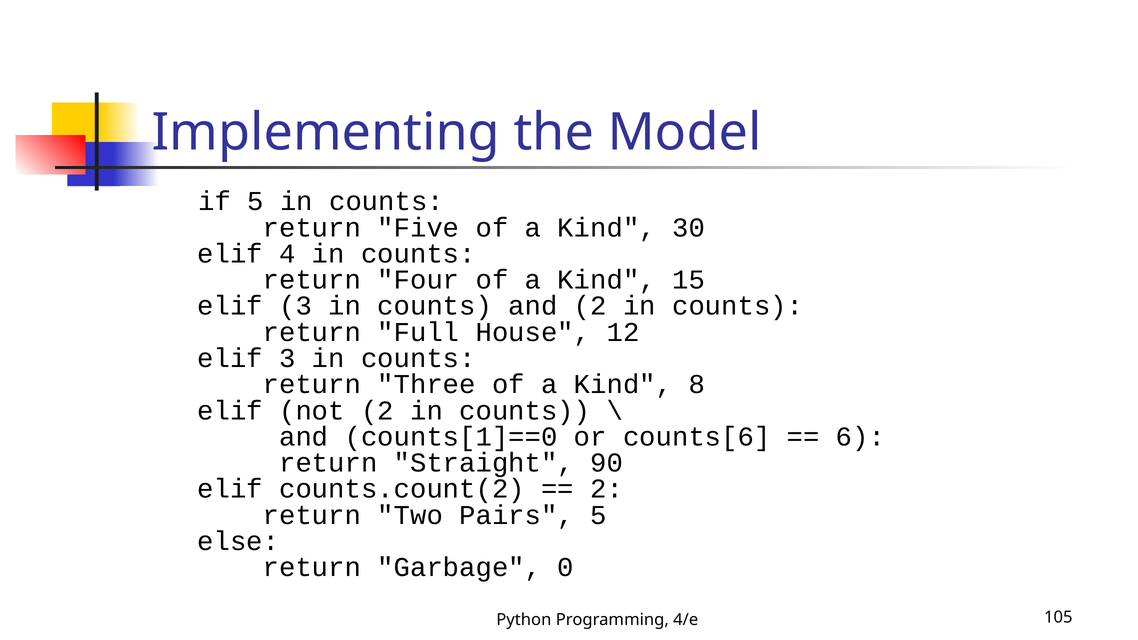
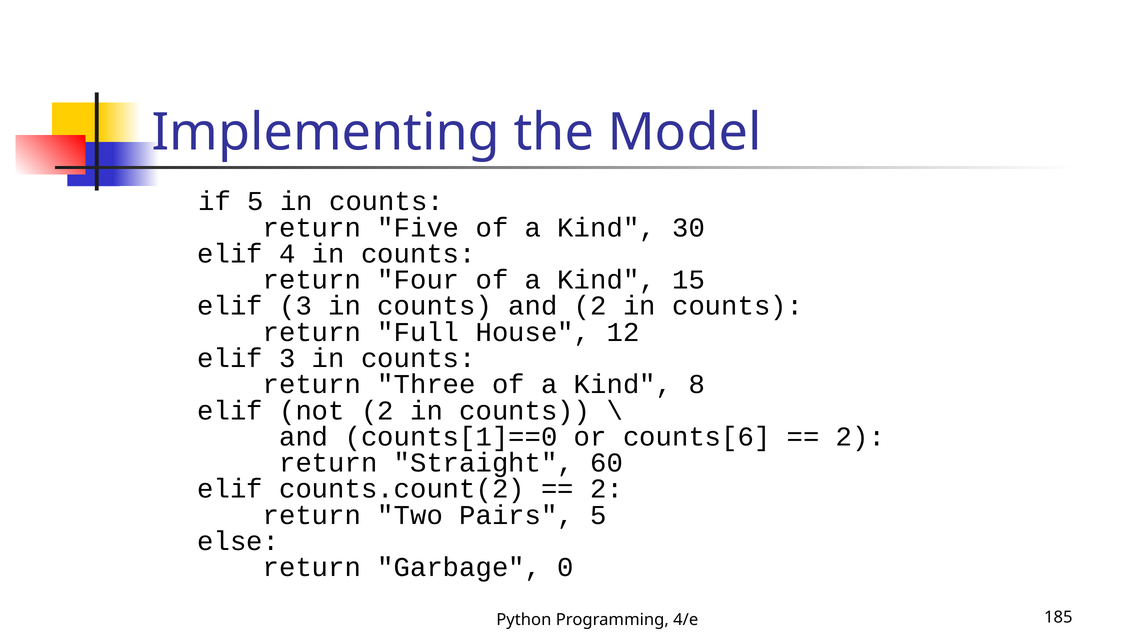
6 at (860, 437): 6 -> 2
90: 90 -> 60
105: 105 -> 185
